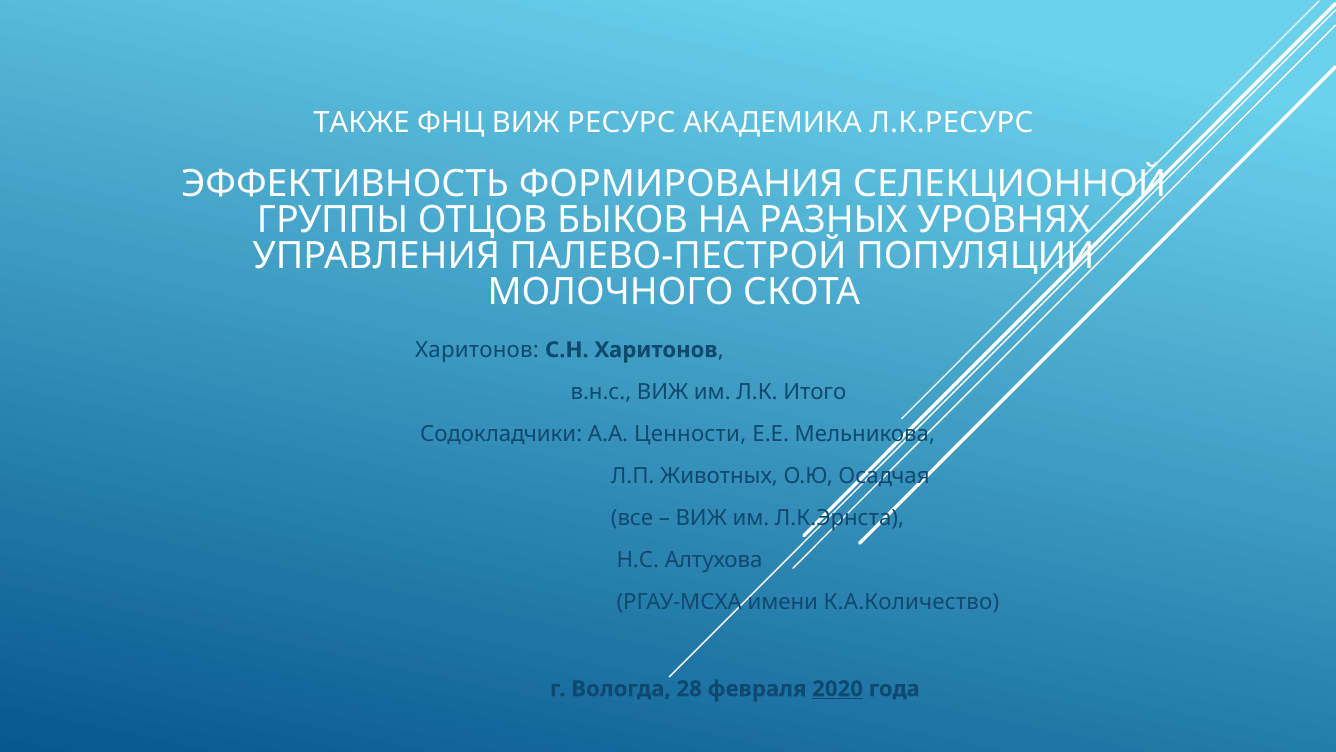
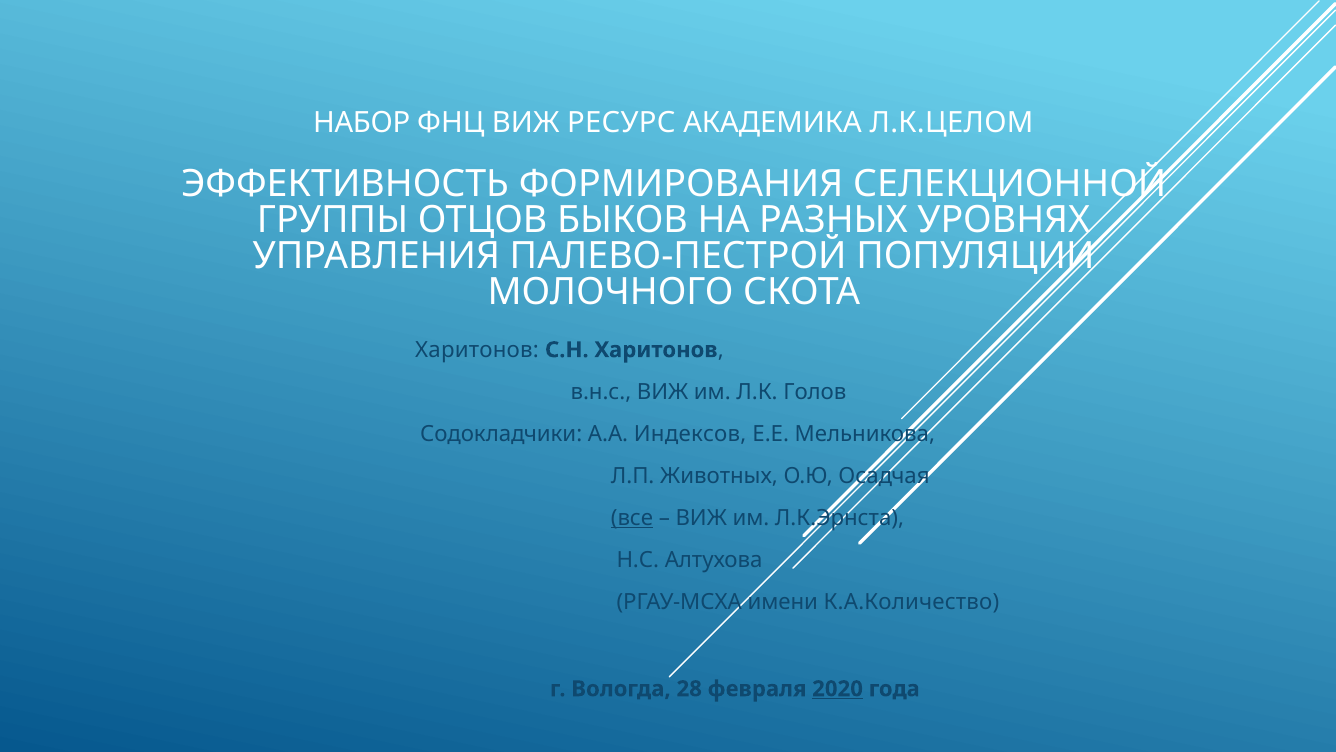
ТАКЖЕ: ТАКЖЕ -> НАБОР
Л.К.РЕСУРС: Л.К.РЕСУРС -> Л.К.ЦЕЛОМ
Итого: Итого -> Голов
Ценности: Ценности -> Индексов
все underline: none -> present
